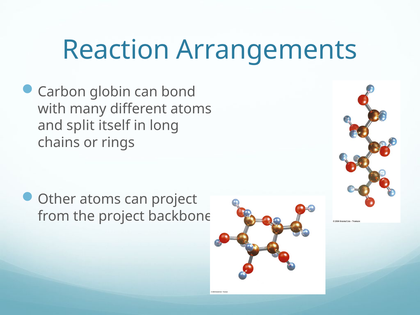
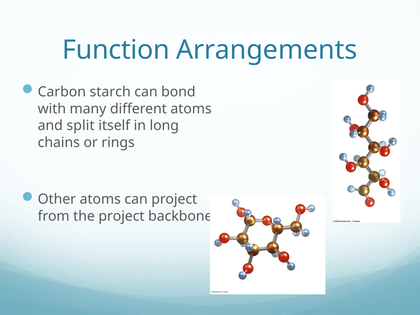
Reaction: Reaction -> Function
globin: globin -> starch
